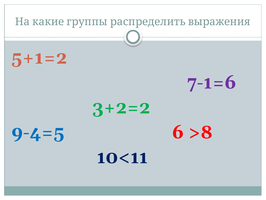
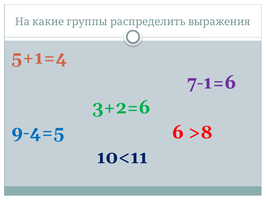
5+1=2: 5+1=2 -> 5+1=4
3+2=2: 3+2=2 -> 3+2=6
